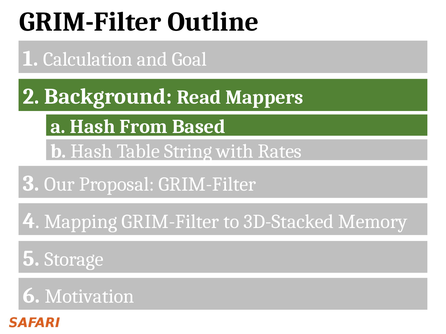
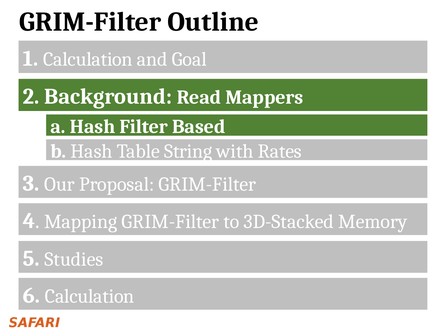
From: From -> Filter
Storage: Storage -> Studies
6 Motivation: Motivation -> Calculation
